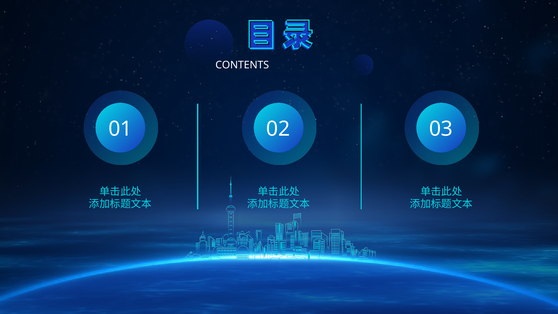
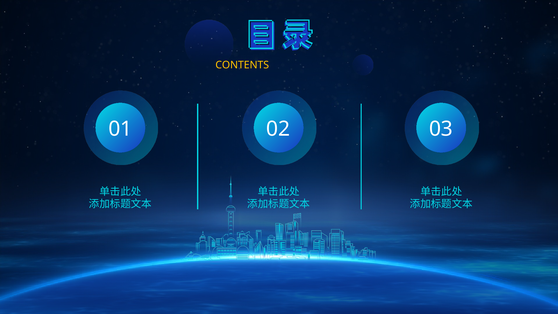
CONTENTS colour: white -> yellow
